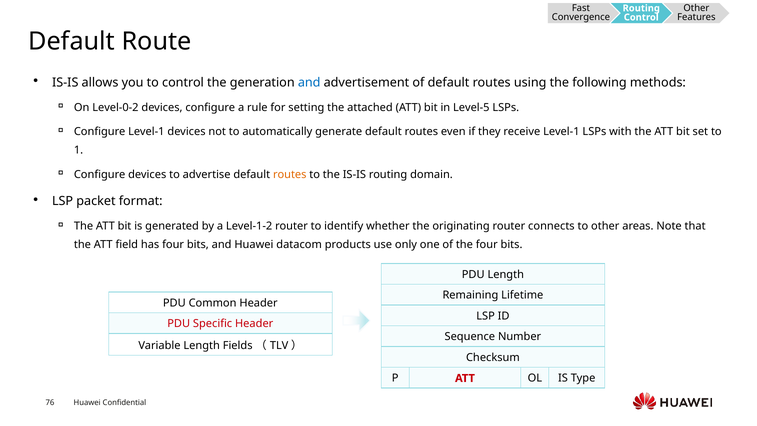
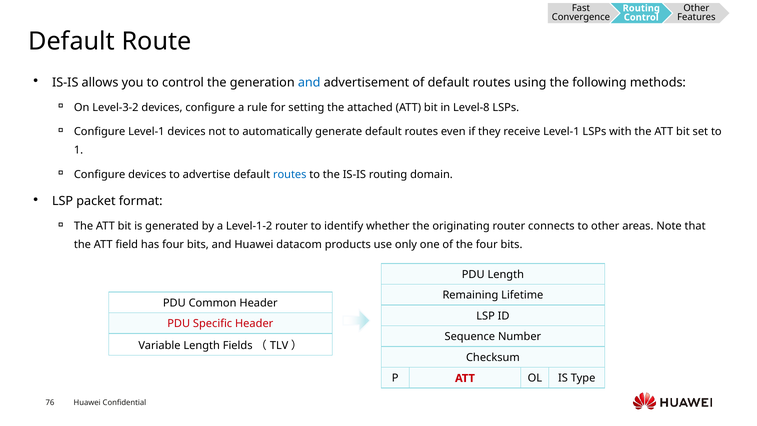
Level-0-2: Level-0-2 -> Level-3-2
Level-5: Level-5 -> Level-8
routes at (290, 174) colour: orange -> blue
